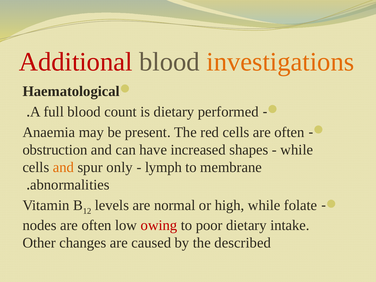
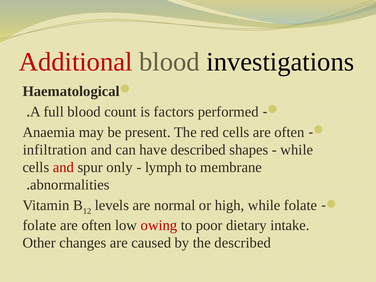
investigations colour: orange -> black
is dietary: dietary -> factors
obstruction: obstruction -> infiltration
have increased: increased -> described
and at (63, 167) colour: orange -> red
nodes at (39, 225): nodes -> folate
